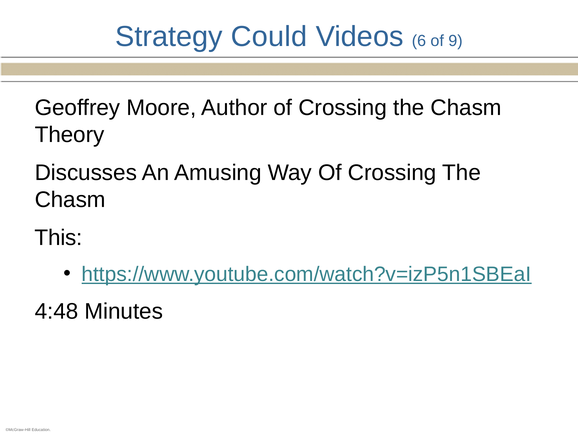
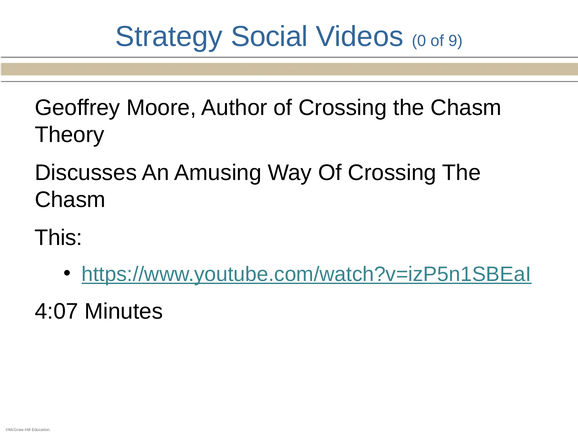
Could: Could -> Social
6: 6 -> 0
4:48: 4:48 -> 4:07
